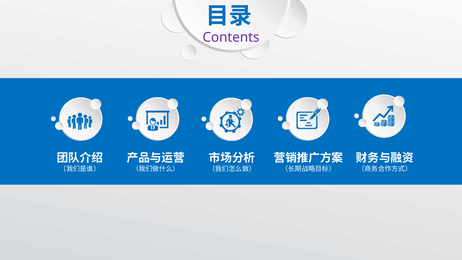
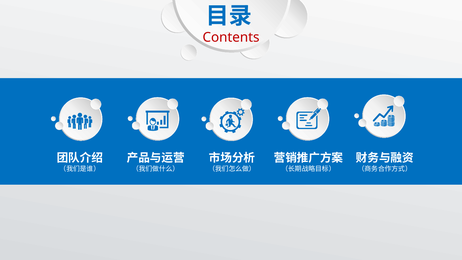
Contents colour: purple -> red
